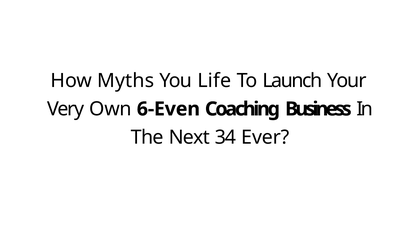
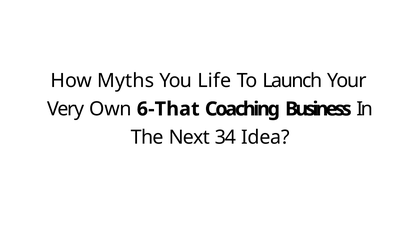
6-Even: 6-Even -> 6-That
Ever: Ever -> Idea
